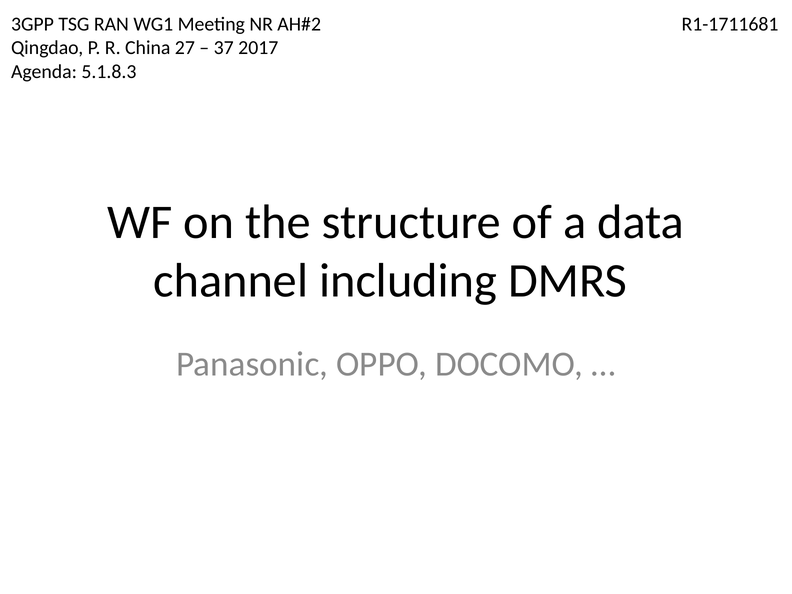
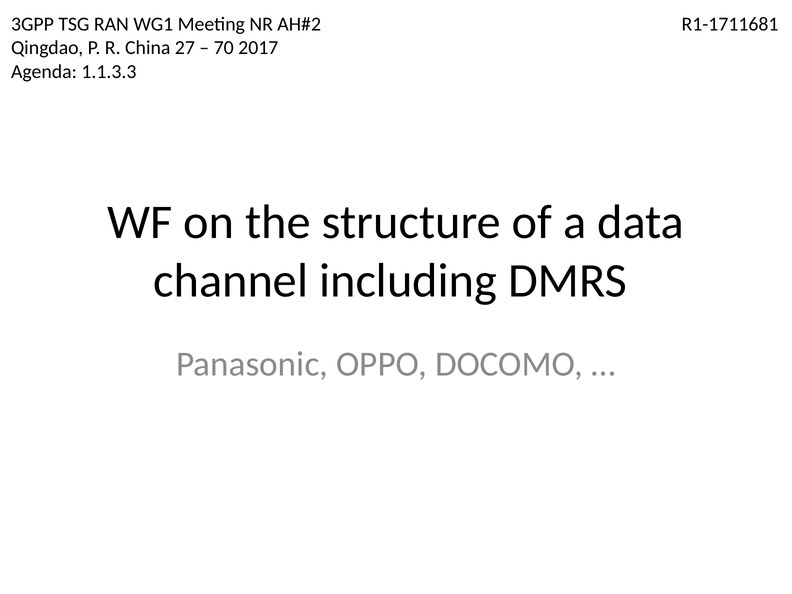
37: 37 -> 70
5.1.8.3: 5.1.8.3 -> 1.1.3.3
